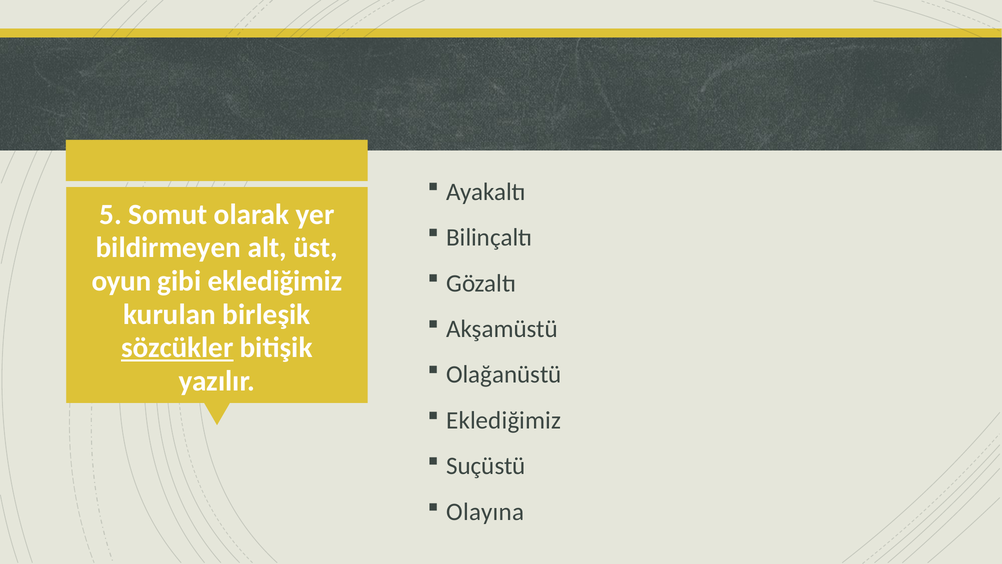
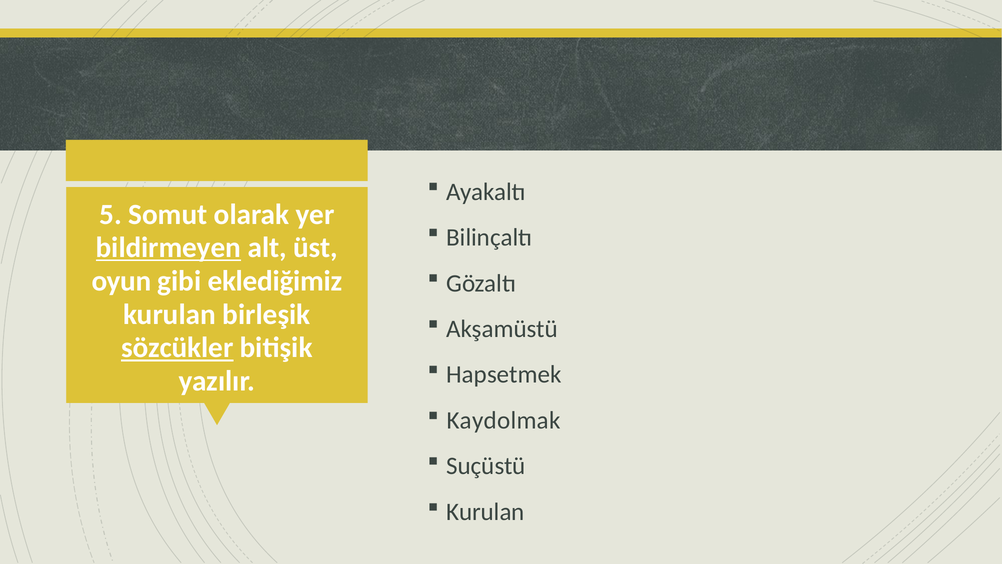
bildirmeyen underline: none -> present
Olağanüstü: Olağanüstü -> Hapsetmek
Eklediğimiz at (504, 420): Eklediğimiz -> Kaydolmak
Olayına at (485, 512): Olayına -> Kurulan
